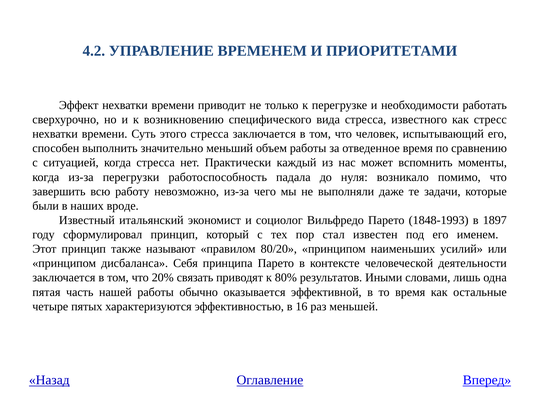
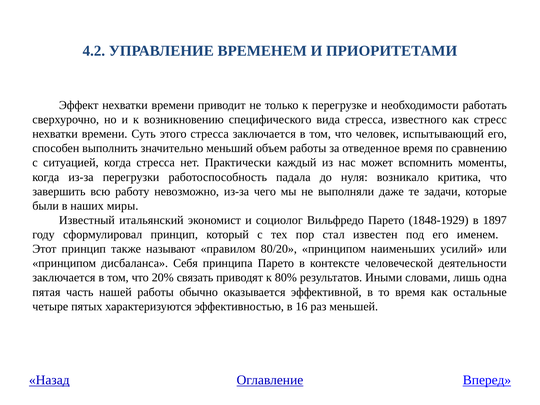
помимо: помимо -> критика
вроде: вроде -> миры
1848-1993: 1848-1993 -> 1848-1929
